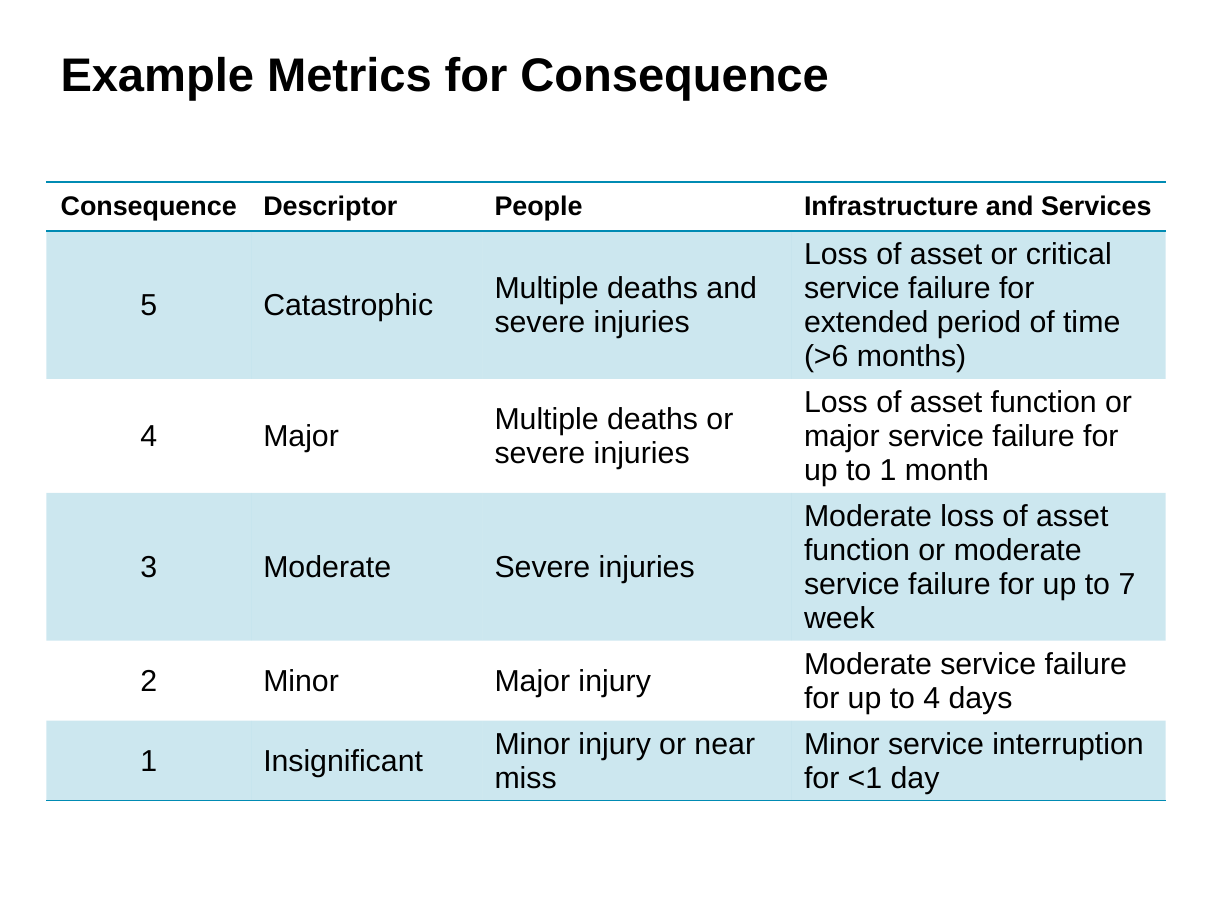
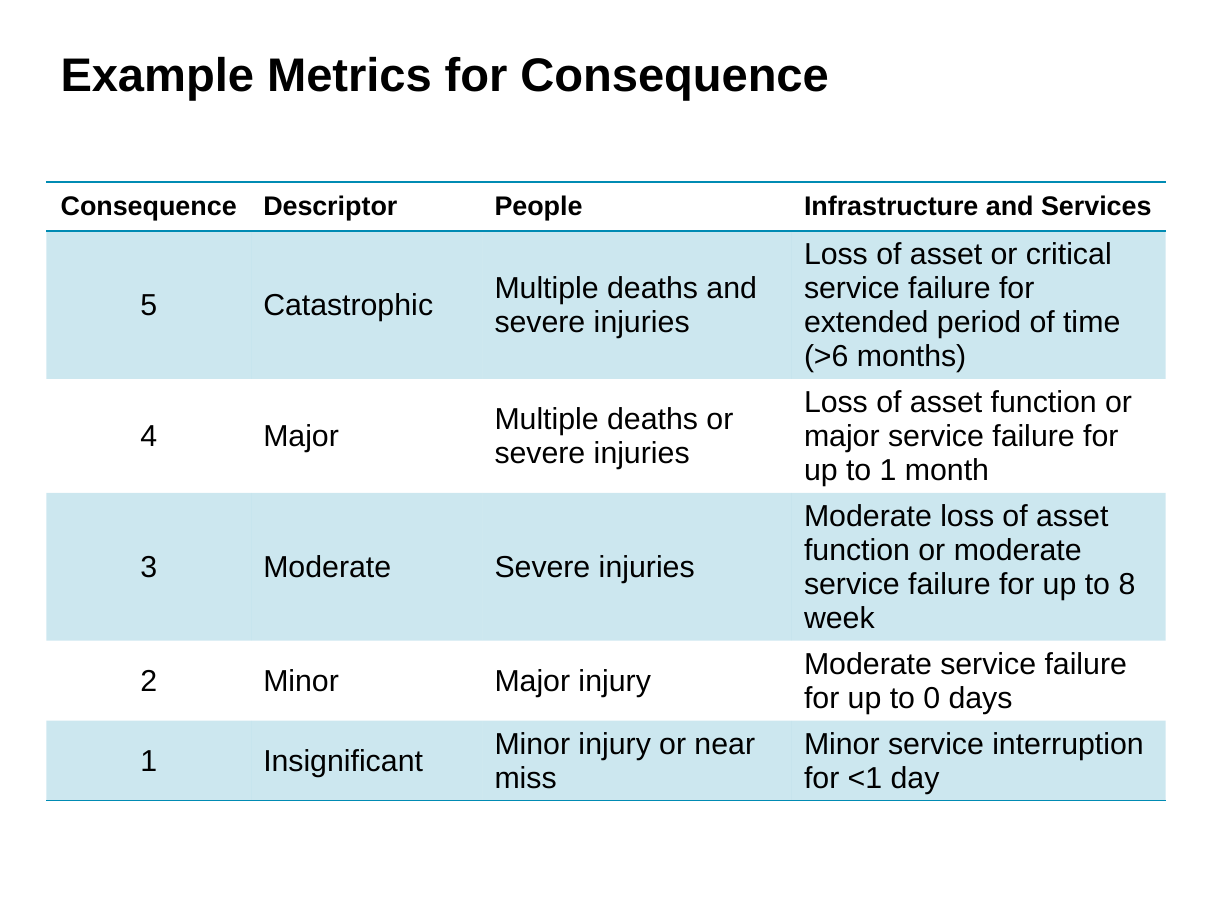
7: 7 -> 8
to 4: 4 -> 0
